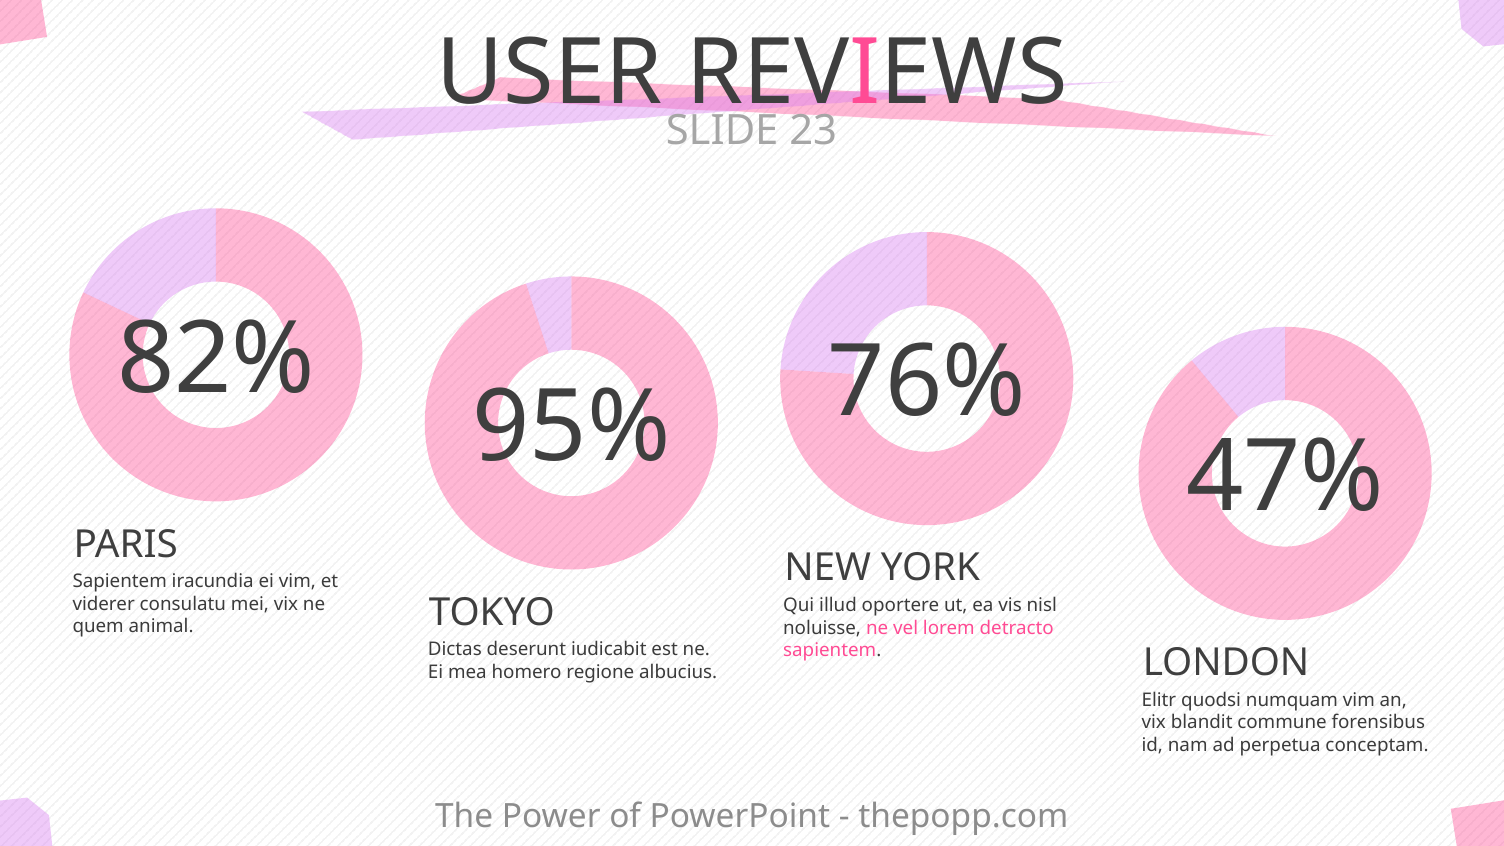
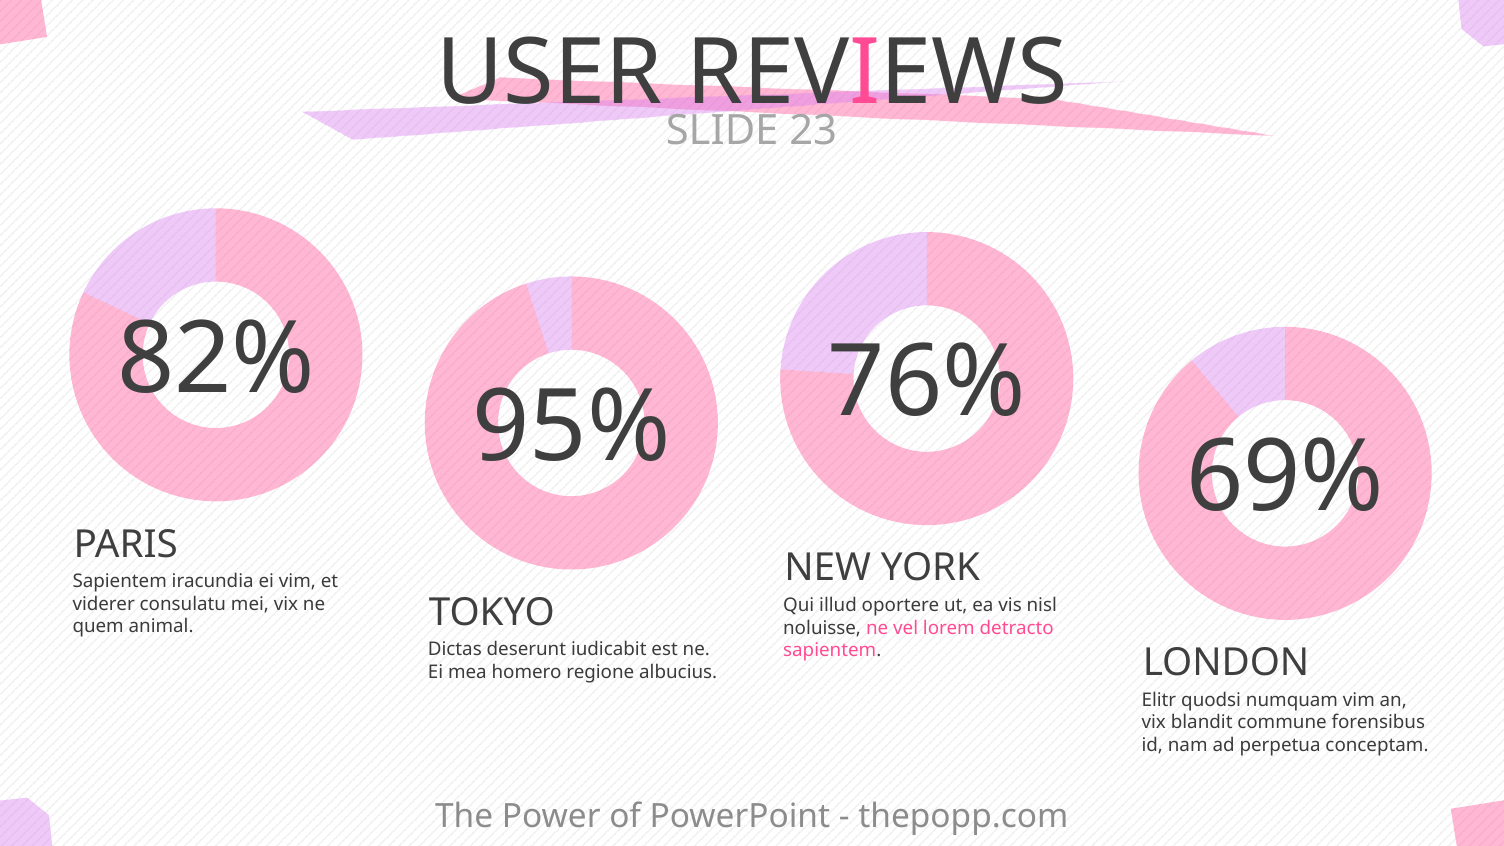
47%: 47% -> 69%
